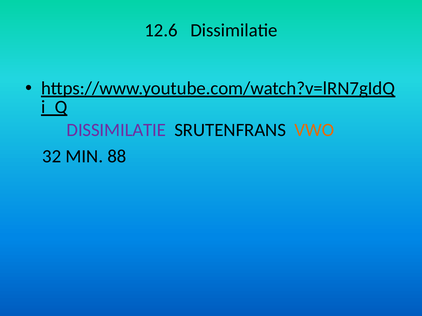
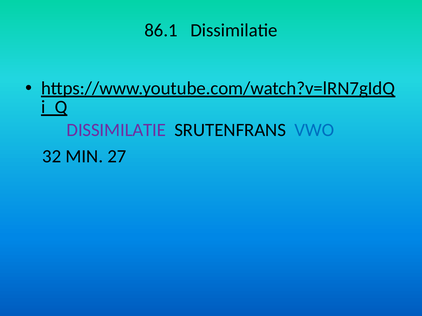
12.6: 12.6 -> 86.1
VWO colour: orange -> blue
88: 88 -> 27
